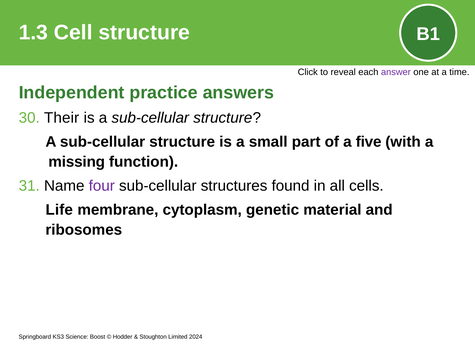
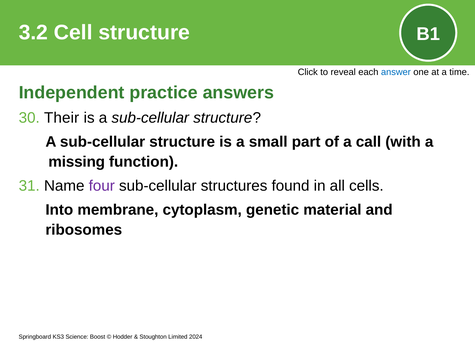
1.3: 1.3 -> 3.2
answer colour: purple -> blue
five: five -> call
Life: Life -> Into
